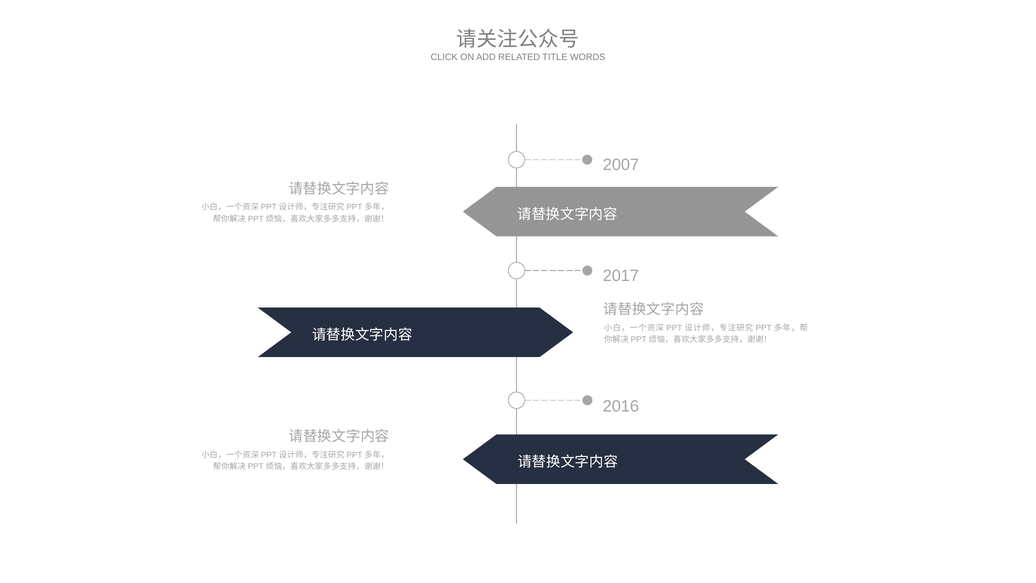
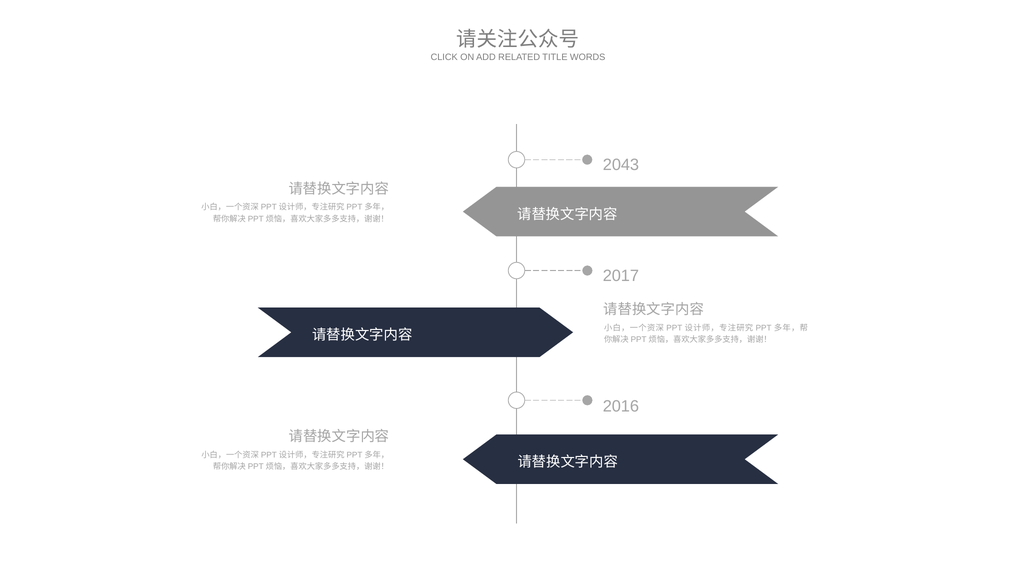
2007: 2007 -> 2043
